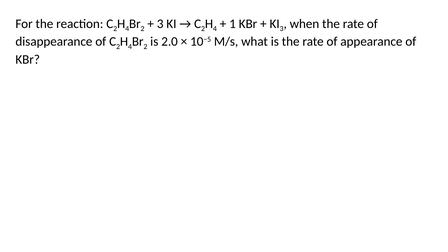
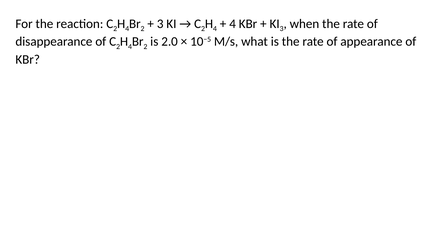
1 at (233, 24): 1 -> 4
